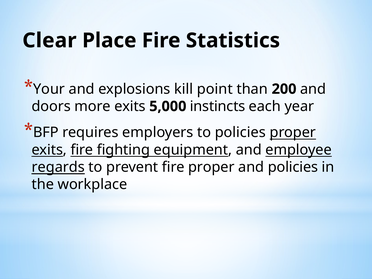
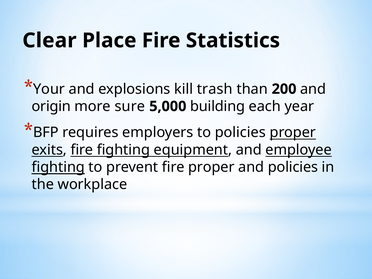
point: point -> trash
doors: doors -> origin
more exits: exits -> sure
instincts: instincts -> building
regards at (58, 167): regards -> fighting
